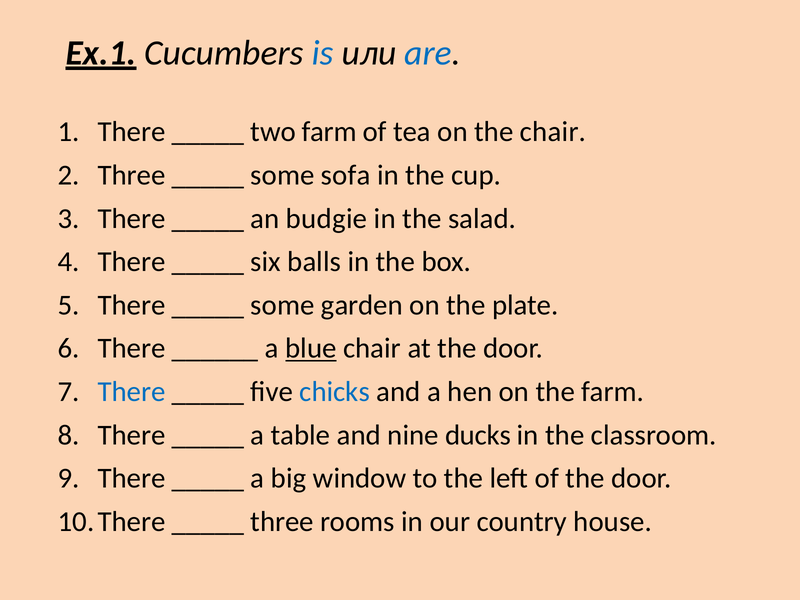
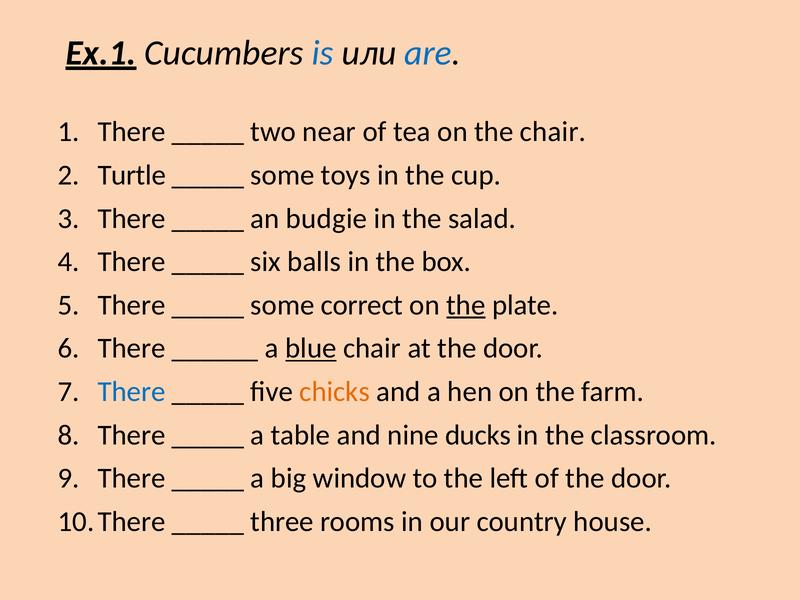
two farm: farm -> near
Three at (132, 175): Three -> Turtle
sofa: sofa -> toys
garden: garden -> correct
the at (466, 305) underline: none -> present
chicks colour: blue -> orange
